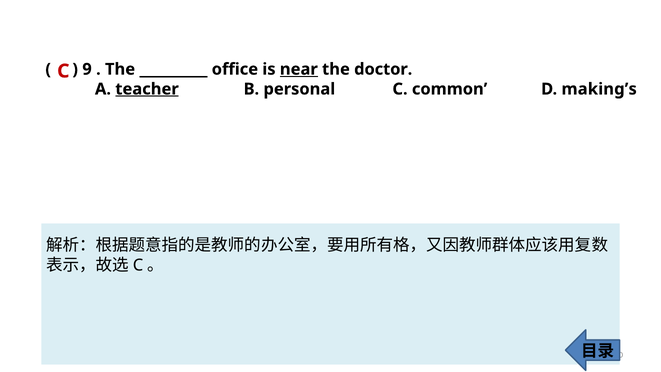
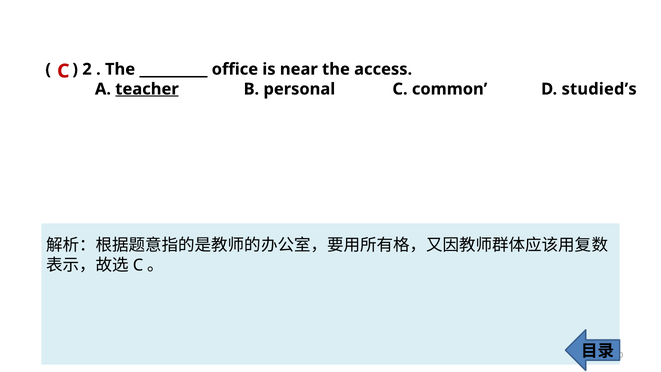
9: 9 -> 2
near underline: present -> none
doctor: doctor -> access
making’s: making’s -> studied’s
